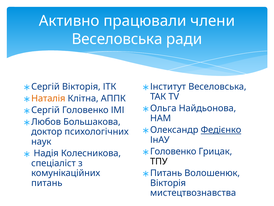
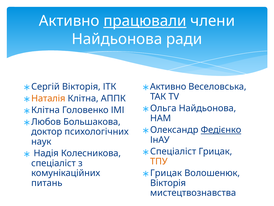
працювали underline: none -> present
Веселовська at (117, 39): Веселовська -> Найдьонова
Інститут at (168, 87): Інститут -> Активно
Сергій at (45, 110): Сергій -> Клітна
Головенко at (173, 151): Головенко -> Спеціаліст
ТПУ colour: black -> orange
Питань at (166, 173): Питань -> Грицак
